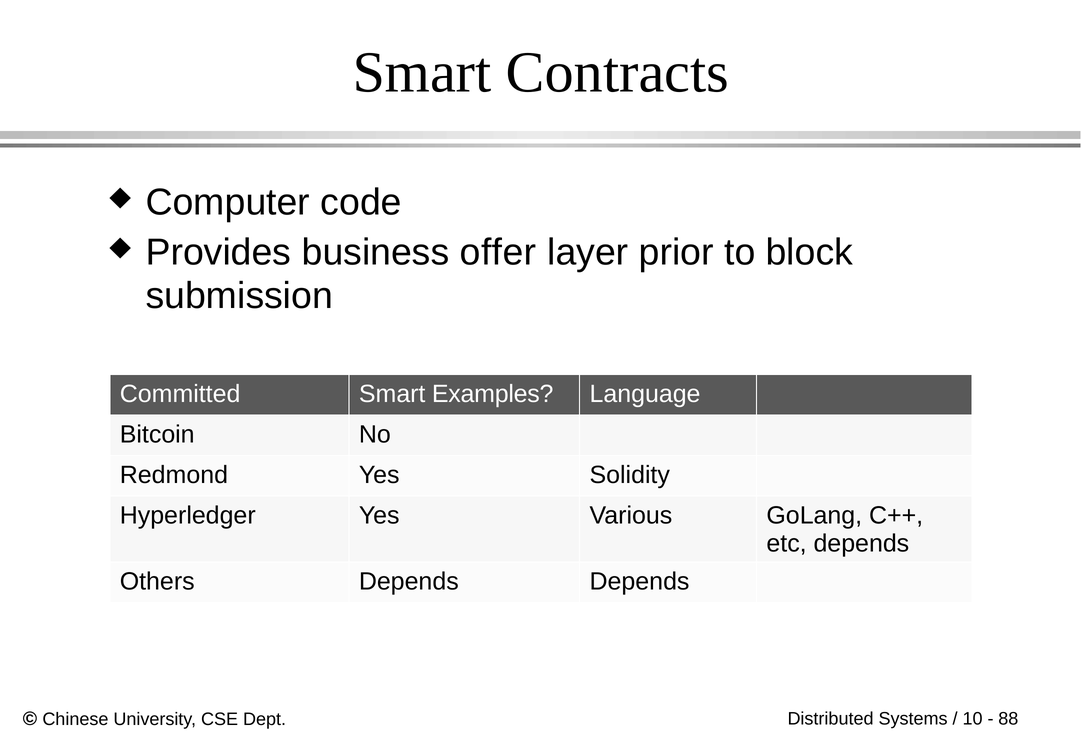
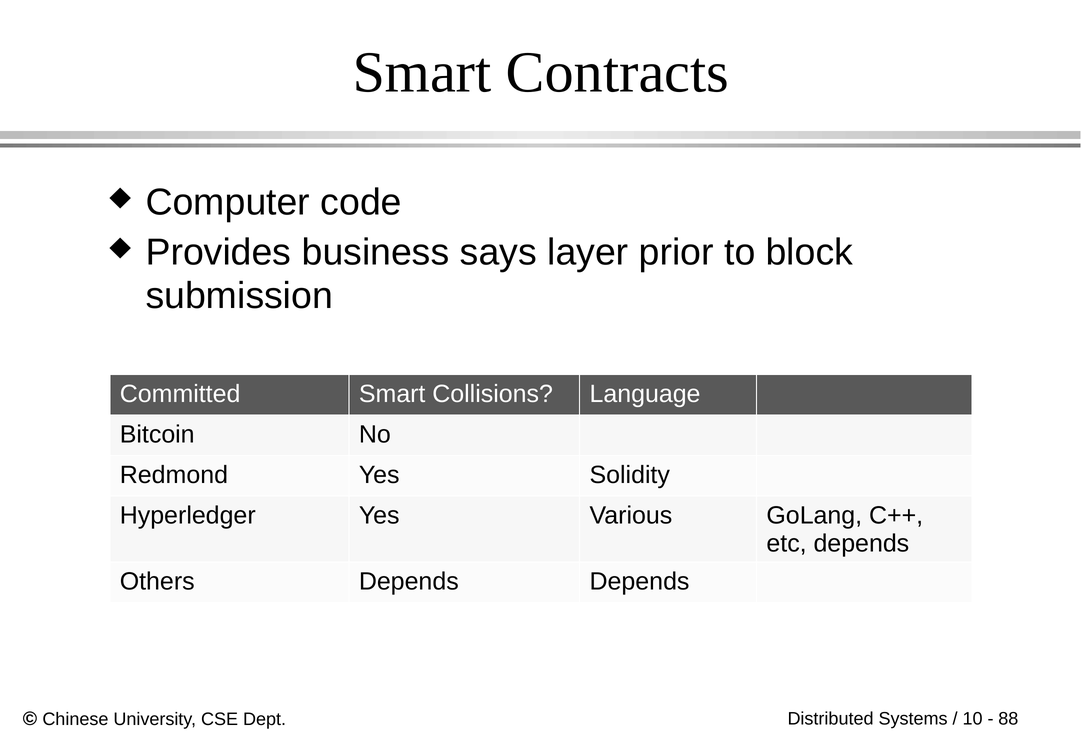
offer: offer -> says
Examples: Examples -> Collisions
